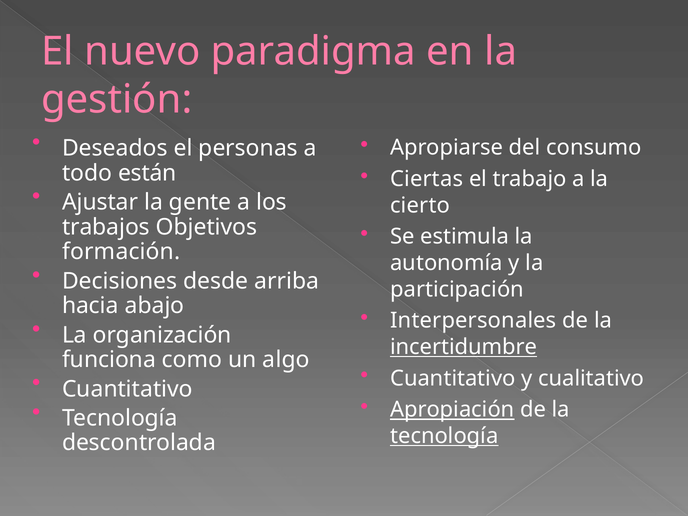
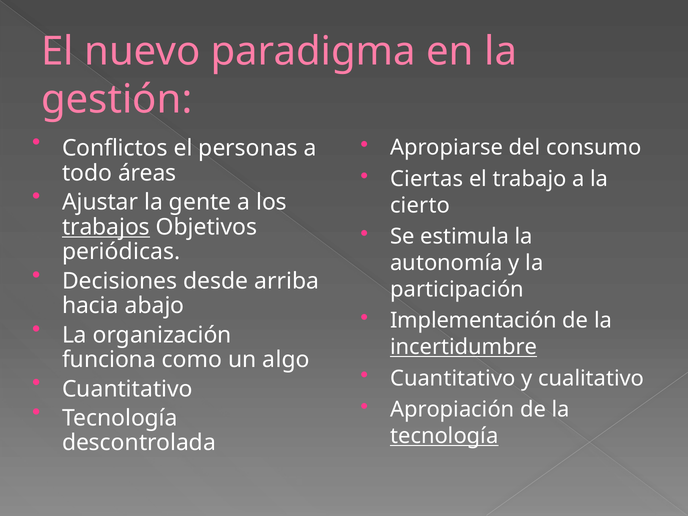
Deseados: Deseados -> Conflictos
están: están -> áreas
trabajos underline: none -> present
formación: formación -> periódicas
Interpersonales: Interpersonales -> Implementación
Apropiación underline: present -> none
